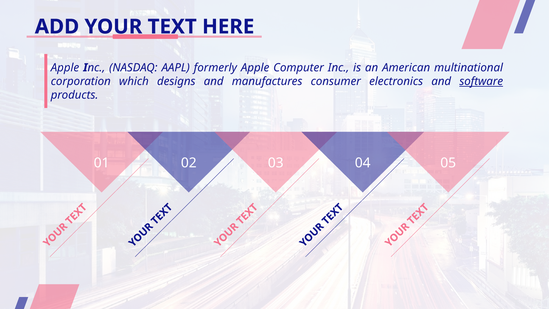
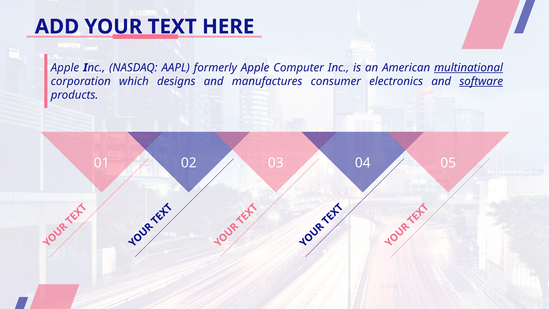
multinational underline: none -> present
